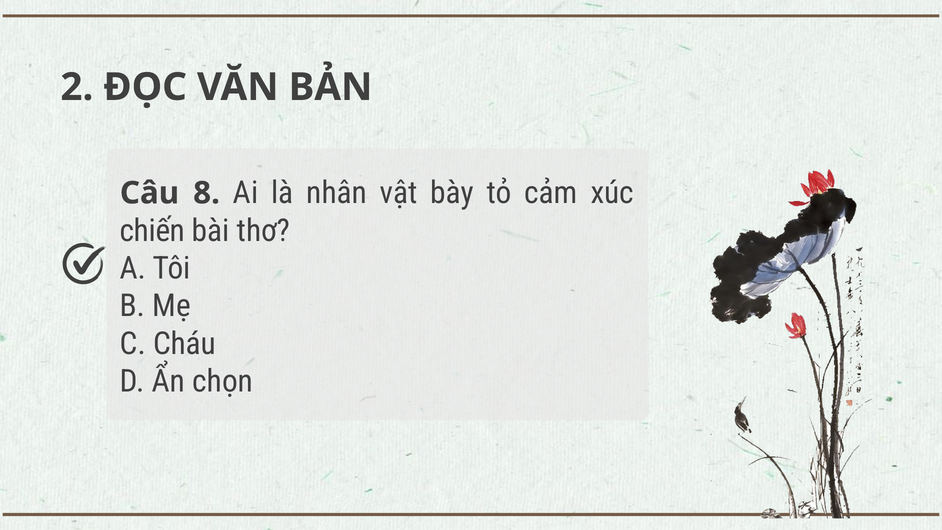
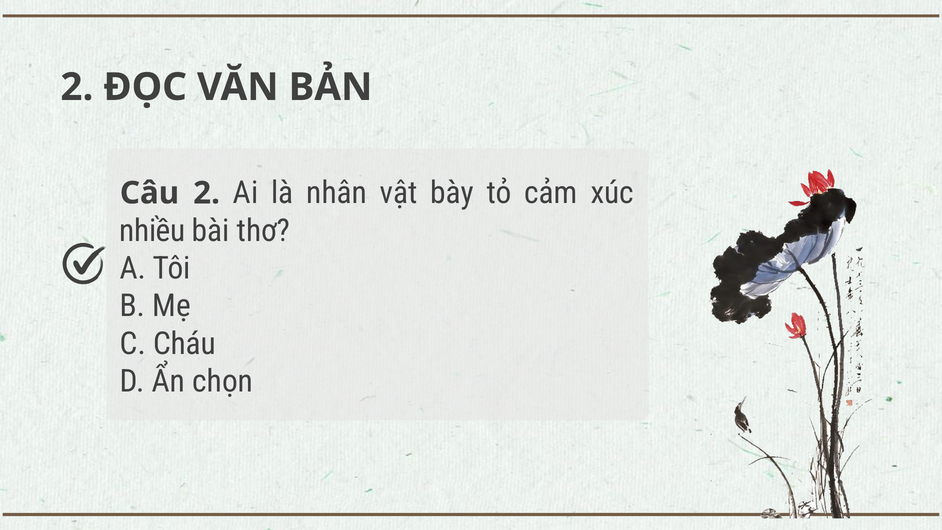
Câu 8: 8 -> 2
chiến: chiến -> nhiều
